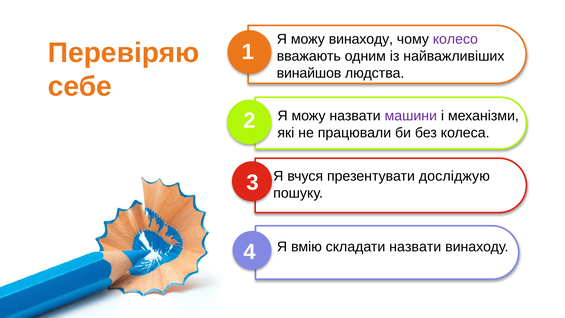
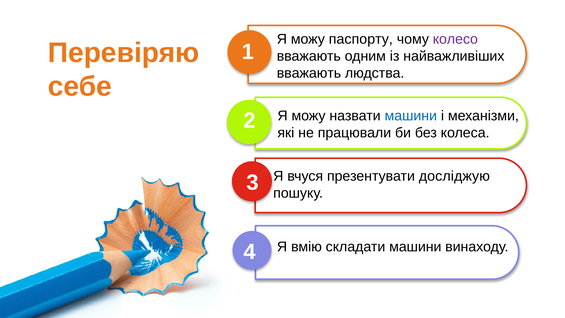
можу винаходу: винаходу -> паспорту
винайшов at (309, 73): винайшов -> вважають
машини at (411, 116) colour: purple -> blue
складати назвати: назвати -> машини
